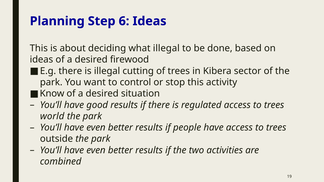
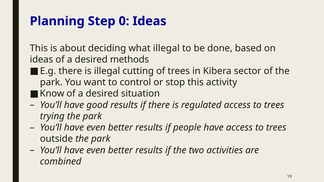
6: 6 -> 0
firewood: firewood -> methods
world: world -> trying
